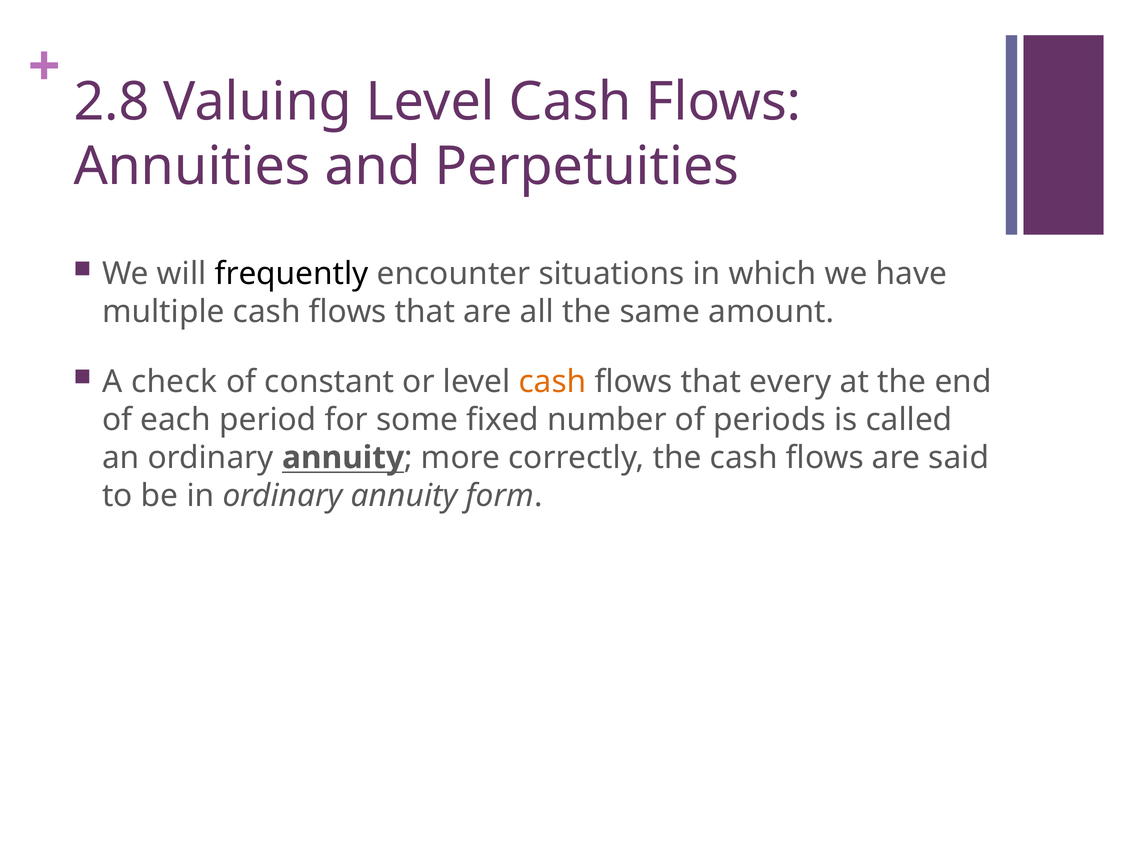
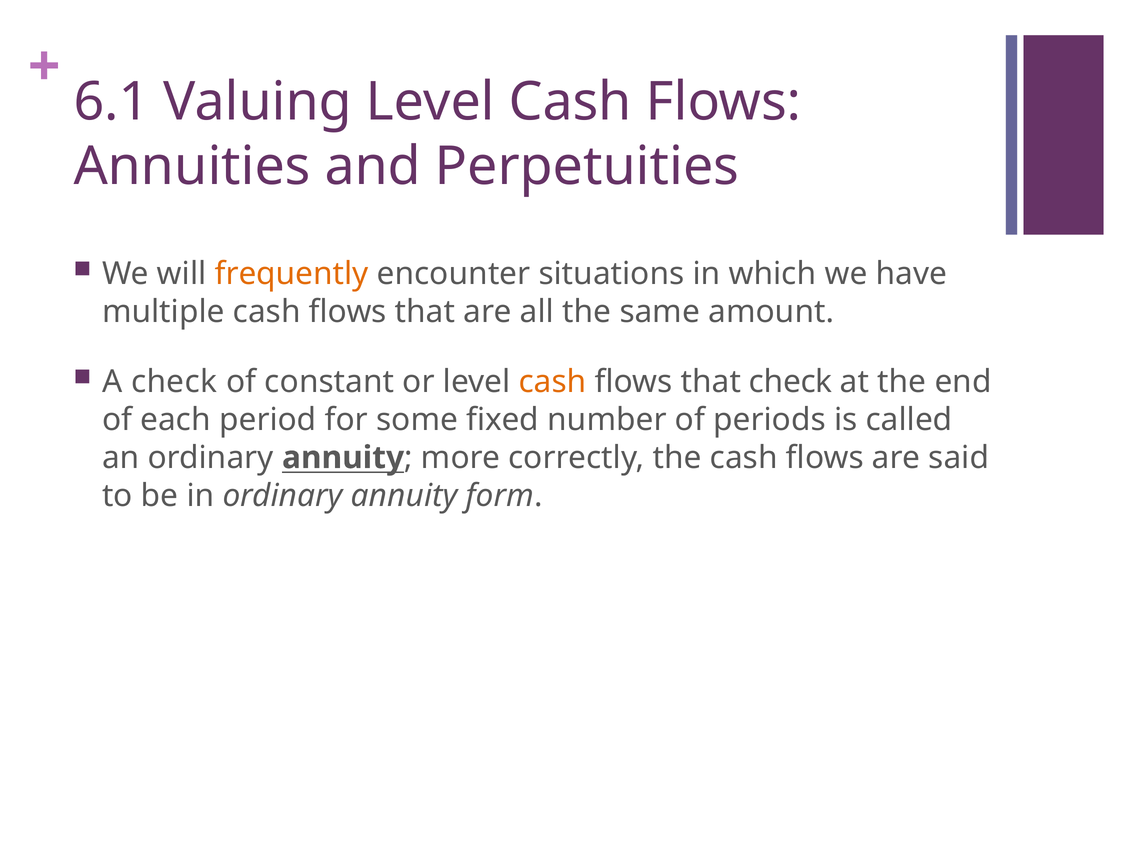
2.8: 2.8 -> 6.1
frequently colour: black -> orange
that every: every -> check
